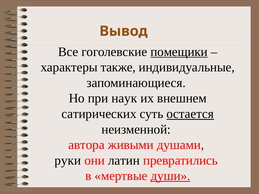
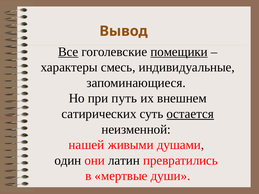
Все underline: none -> present
также: также -> смесь
наук: наук -> путь
автора: автора -> нашей
руки: руки -> один
души underline: present -> none
